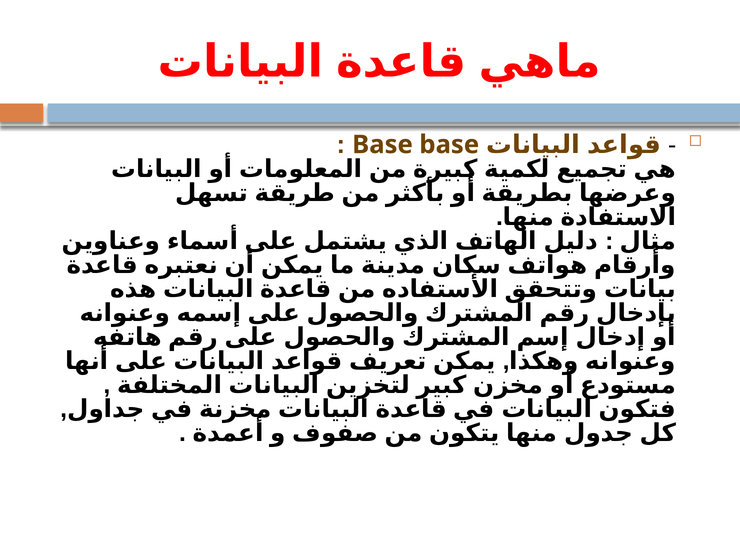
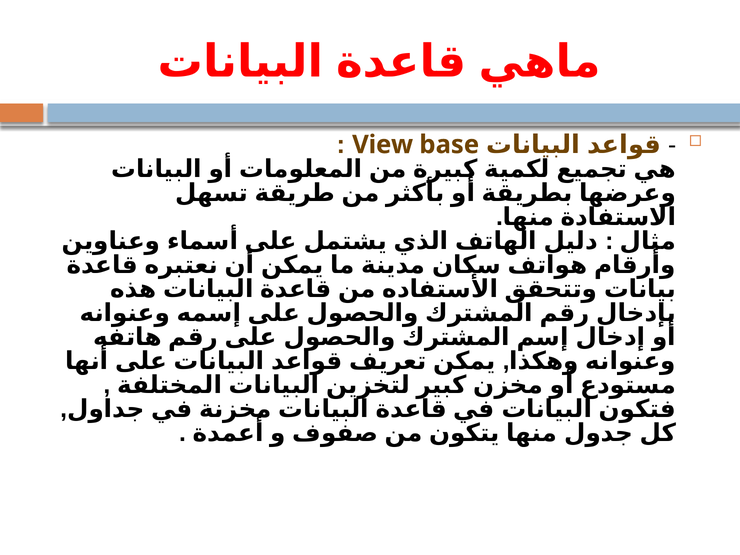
Base at (382, 145): Base -> View
